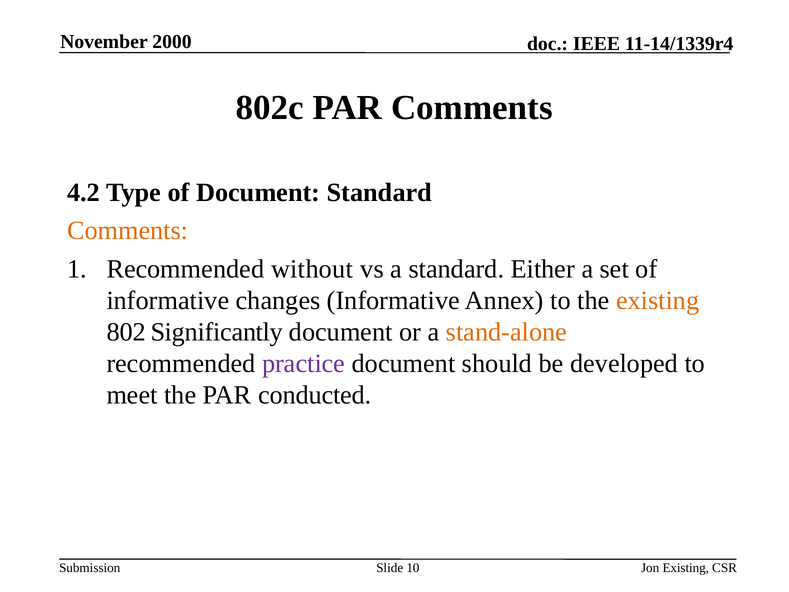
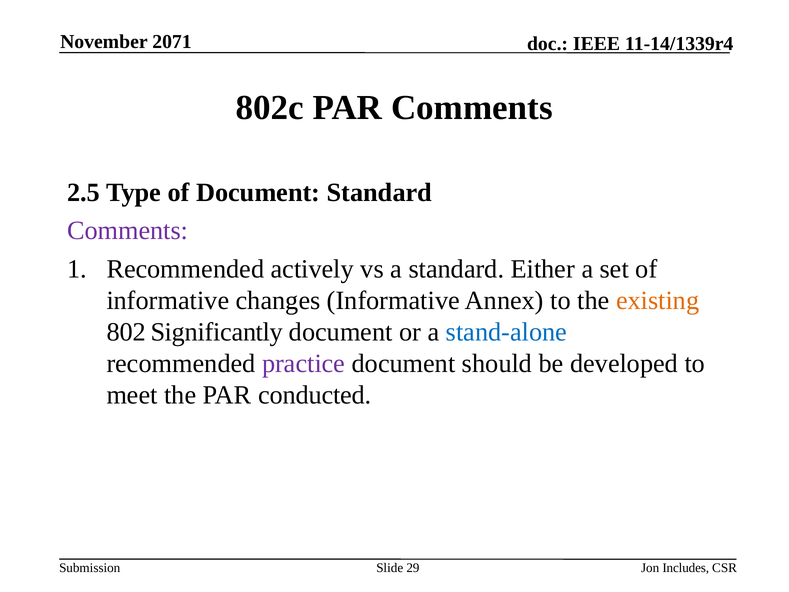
2000: 2000 -> 2071
4.2: 4.2 -> 2.5
Comments at (128, 231) colour: orange -> purple
without: without -> actively
stand-alone colour: orange -> blue
10: 10 -> 29
Jon Existing: Existing -> Includes
